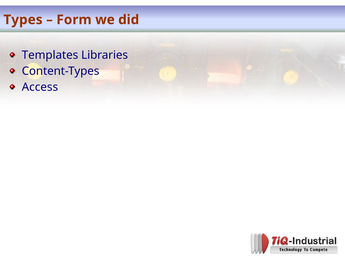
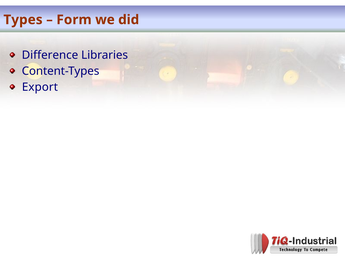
Templates: Templates -> Difference
Access: Access -> Export
